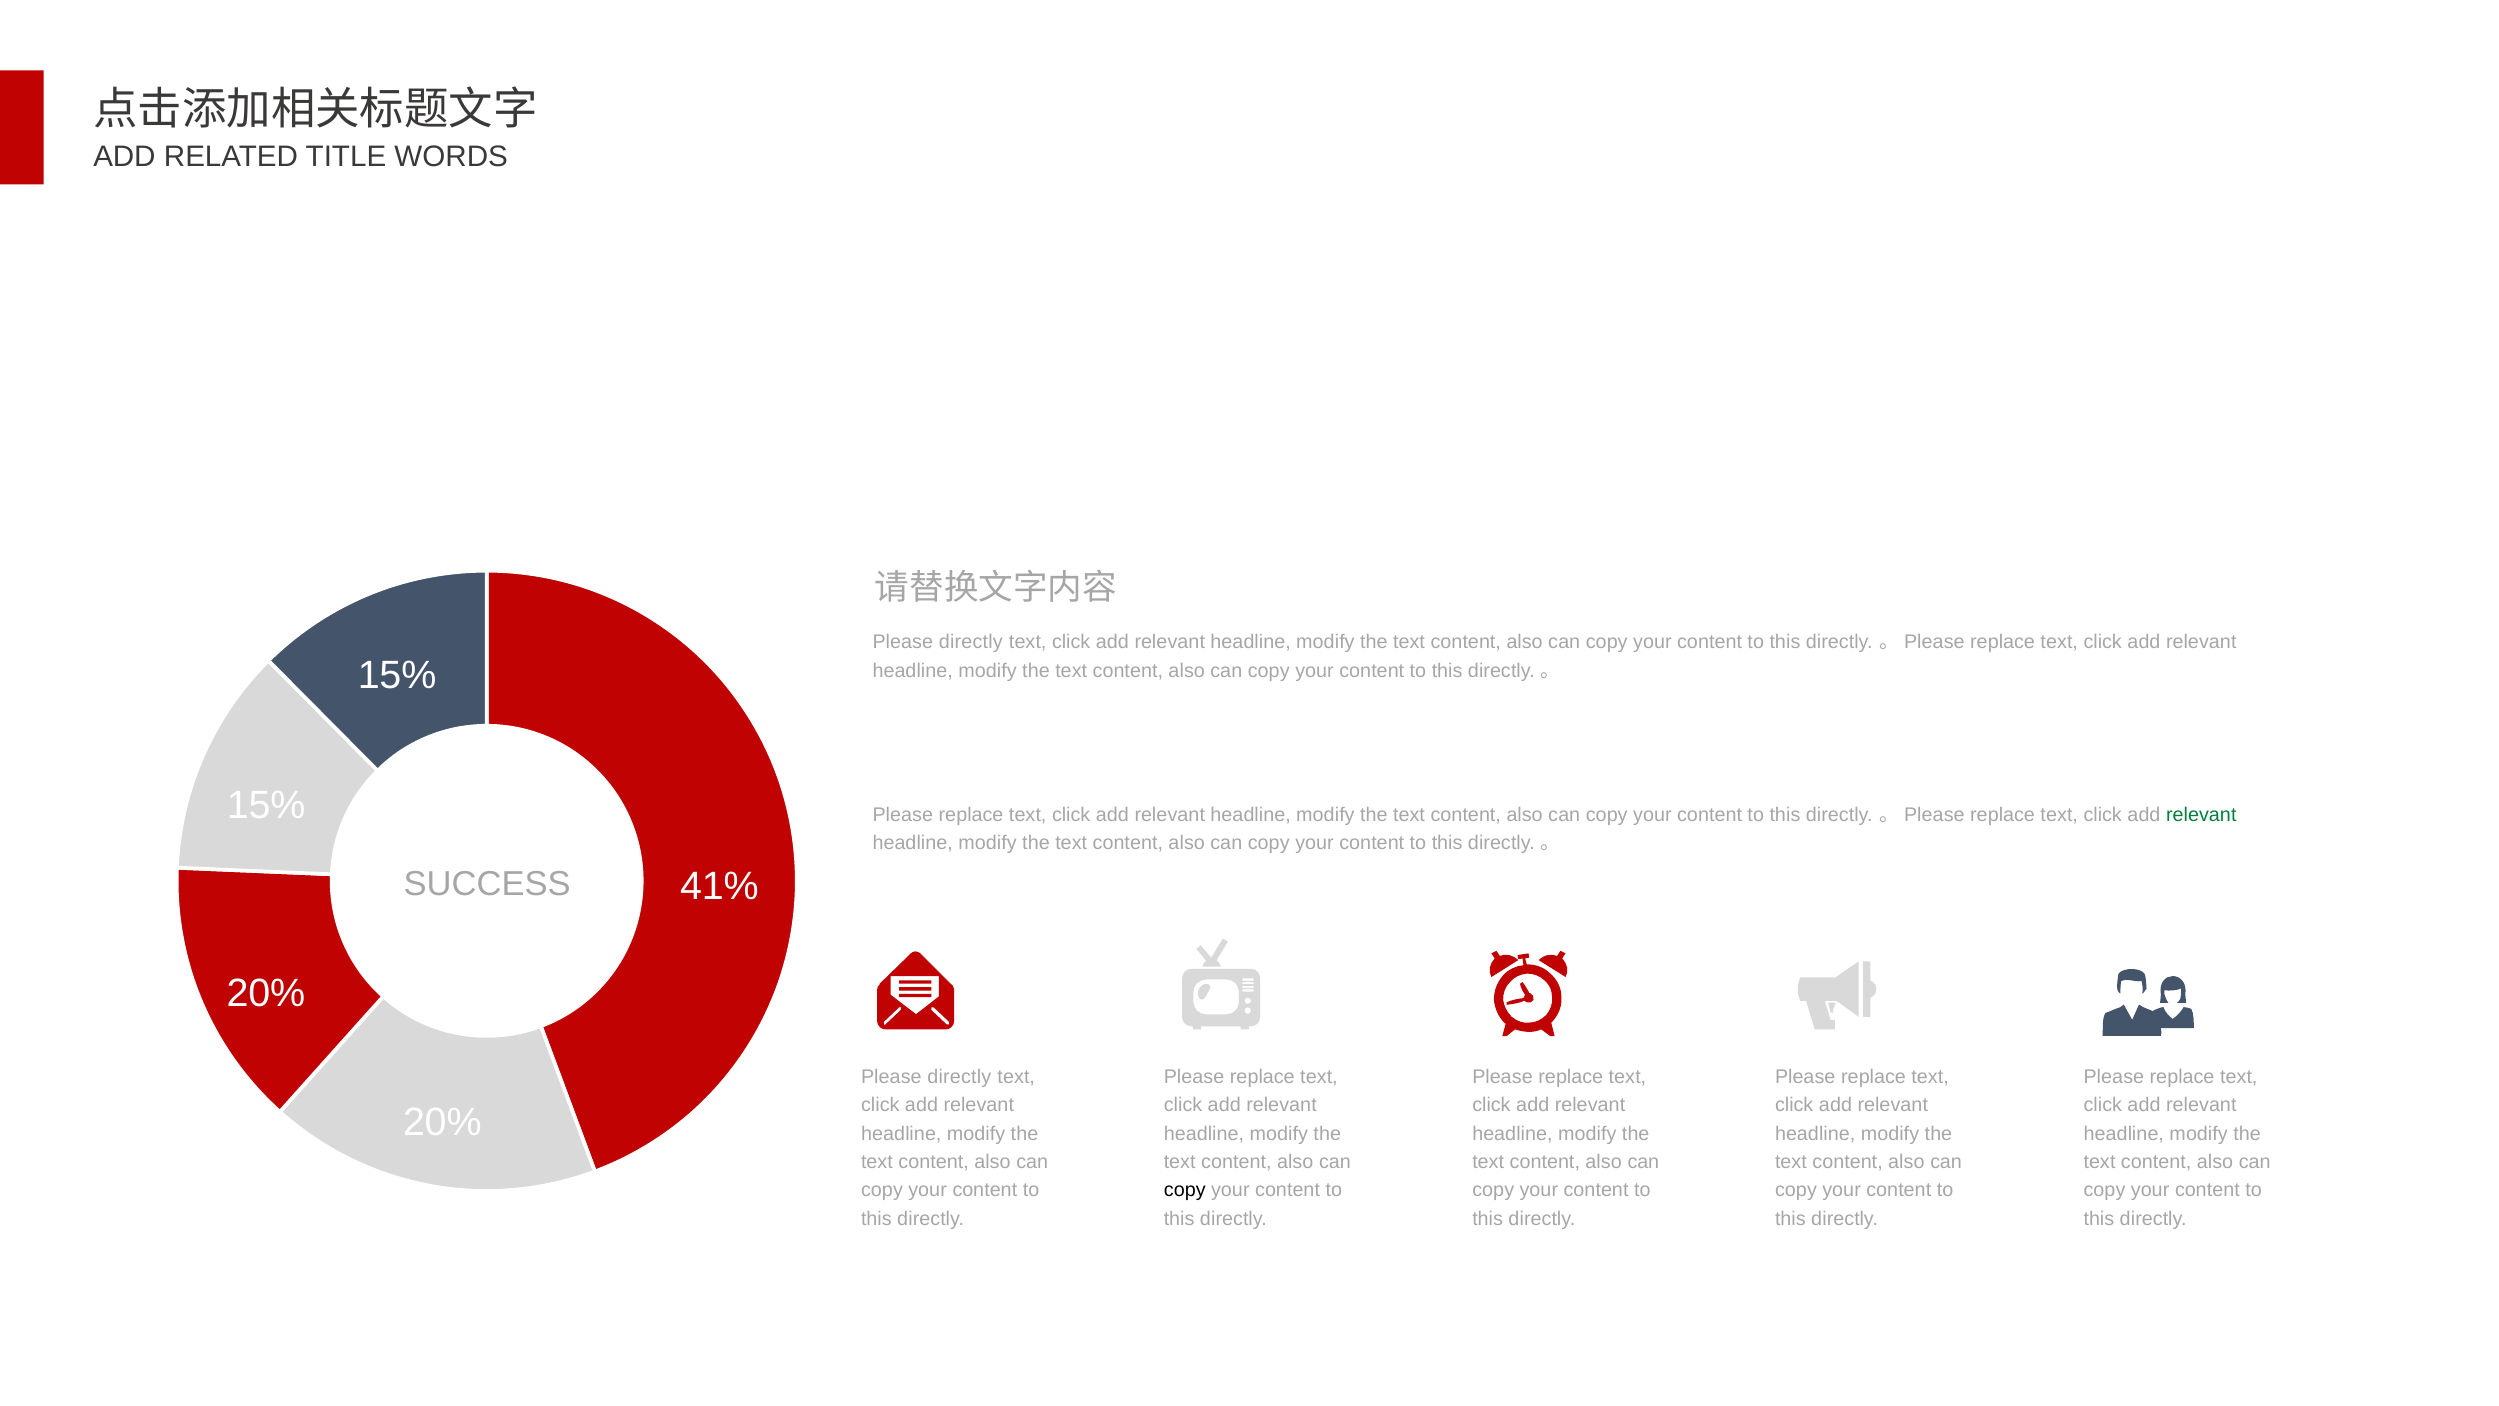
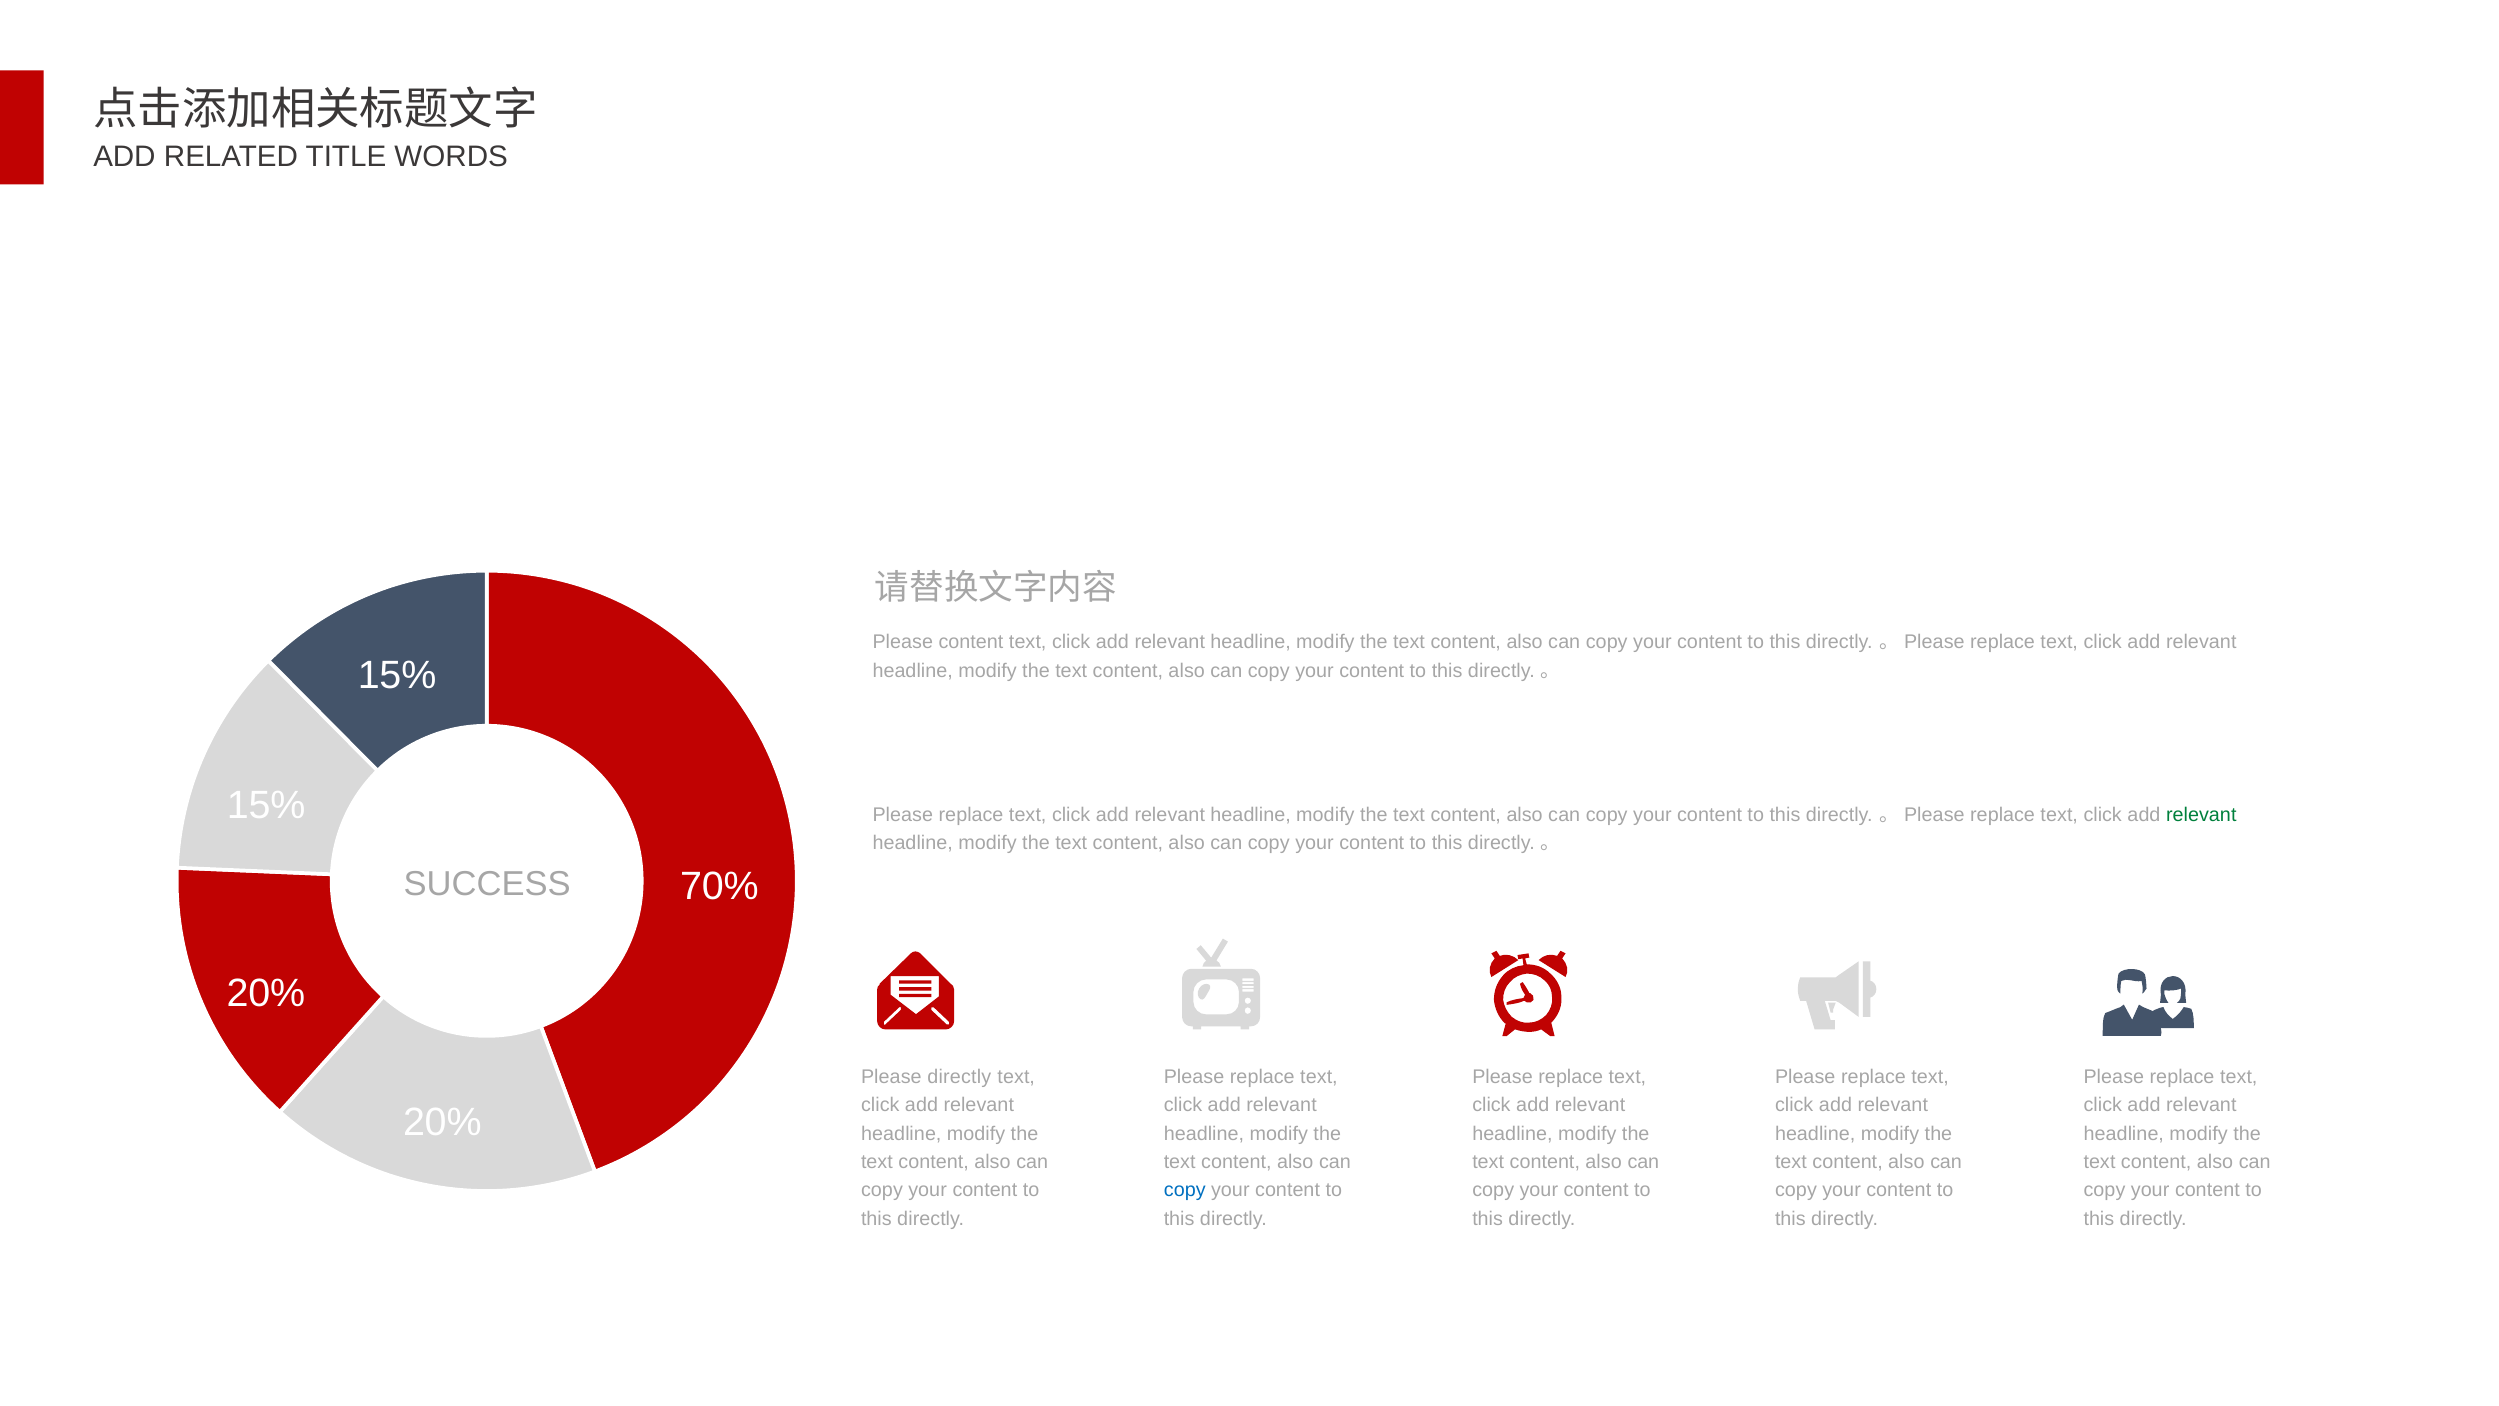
directly at (971, 642): directly -> content
41%: 41% -> 70%
copy at (1185, 1190) colour: black -> blue
